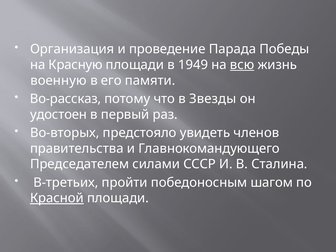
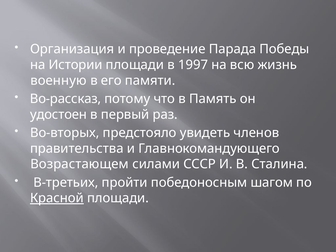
Красную: Красную -> Истории
1949: 1949 -> 1997
всю underline: present -> none
Звезды: Звезды -> Память
Председателем: Председателем -> Возрастающем
